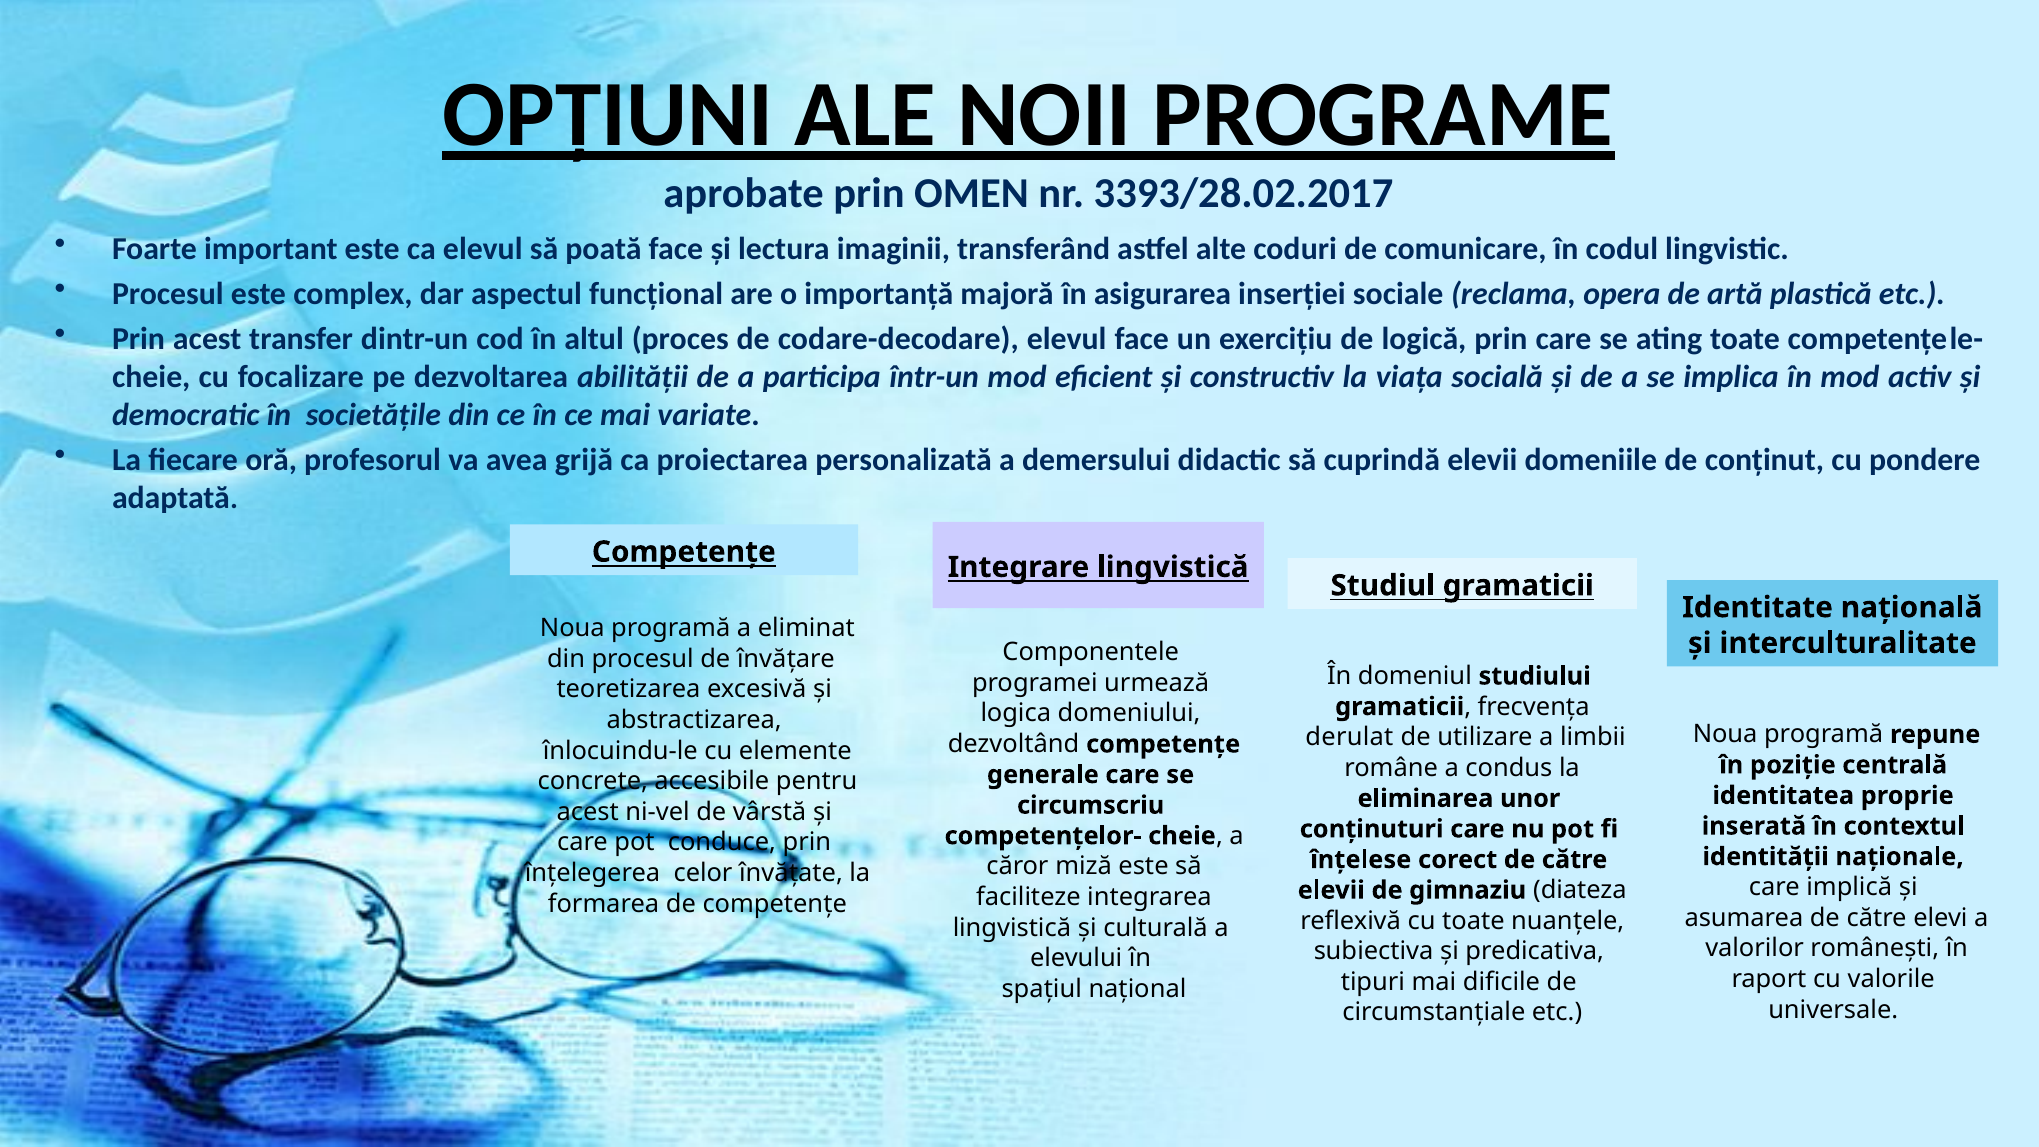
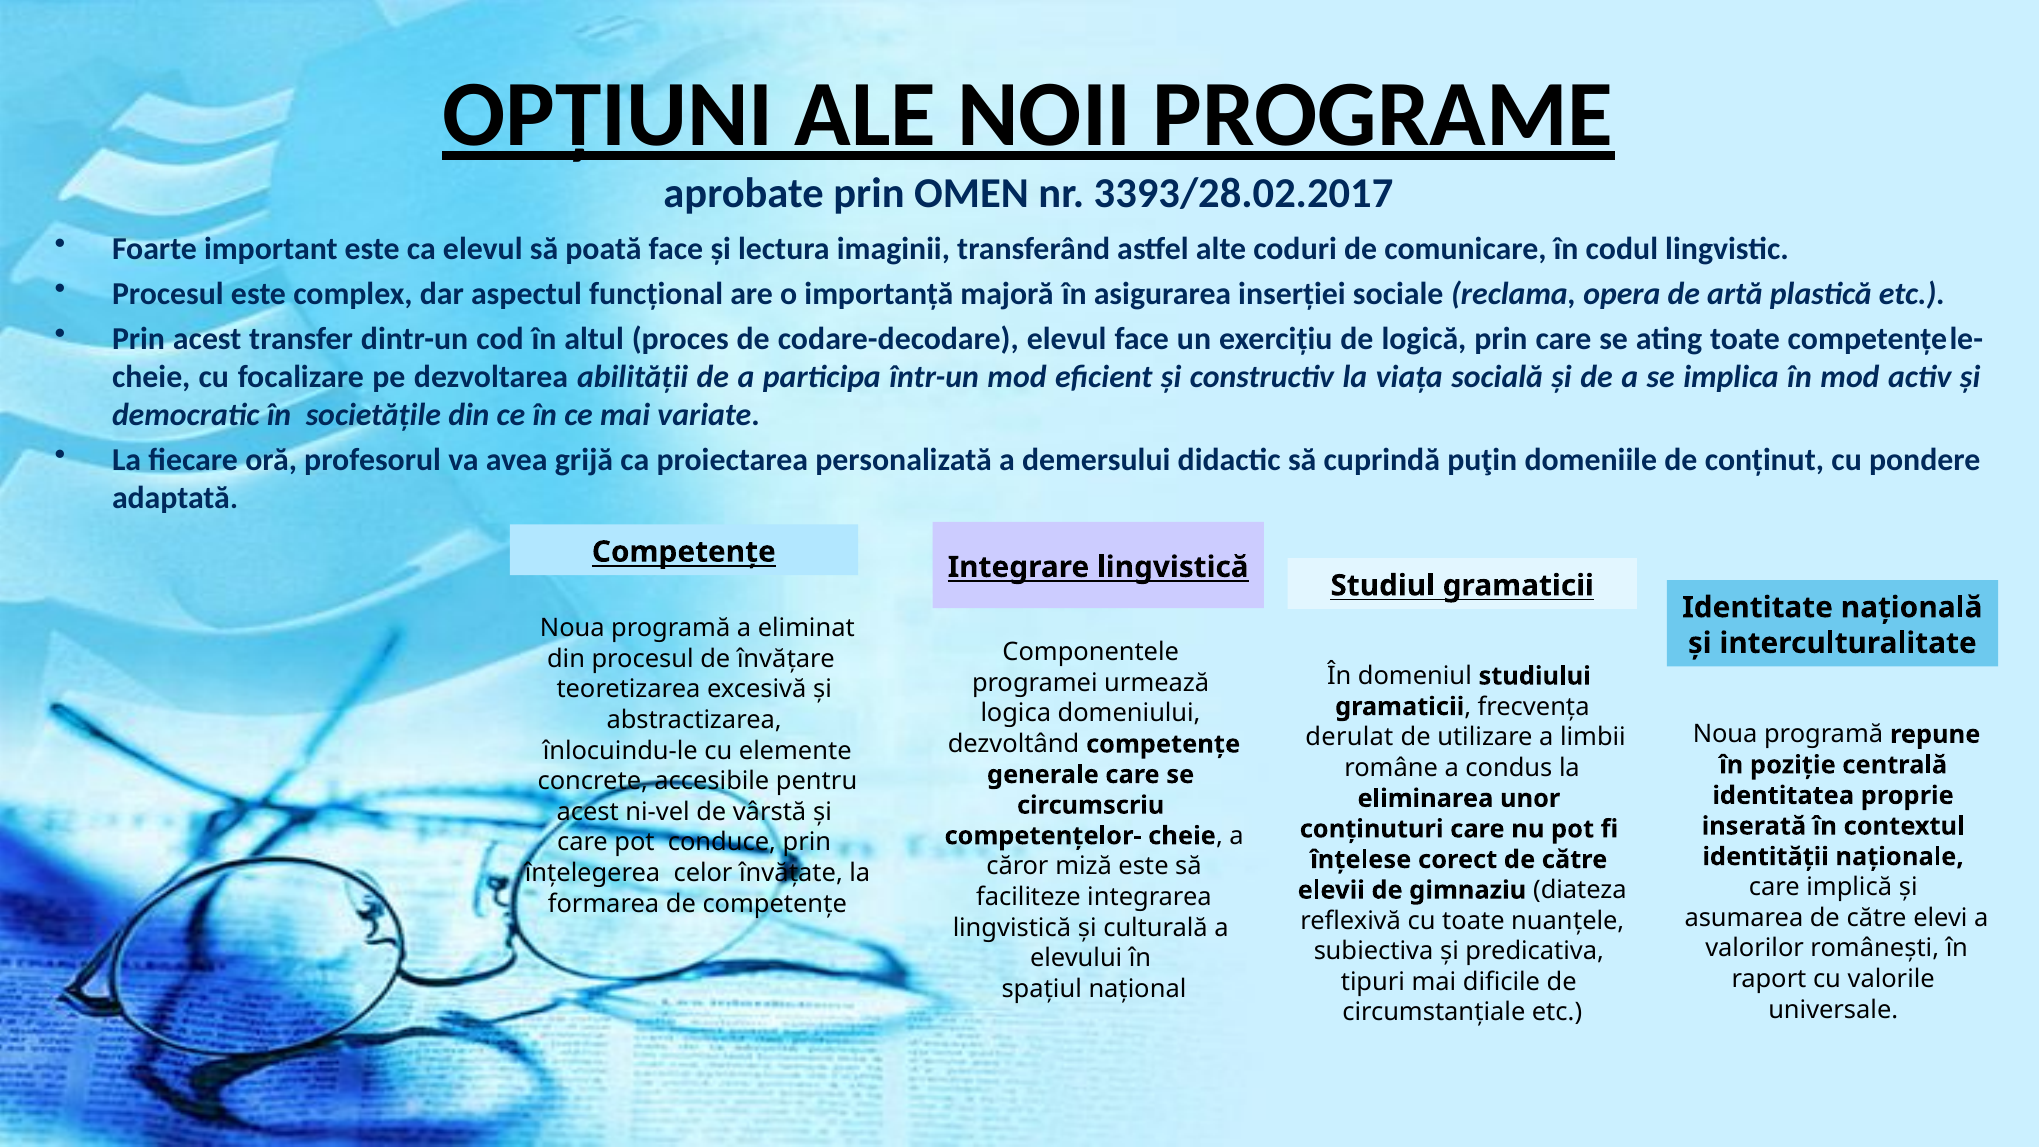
cuprindă elevii: elevii -> puţin
